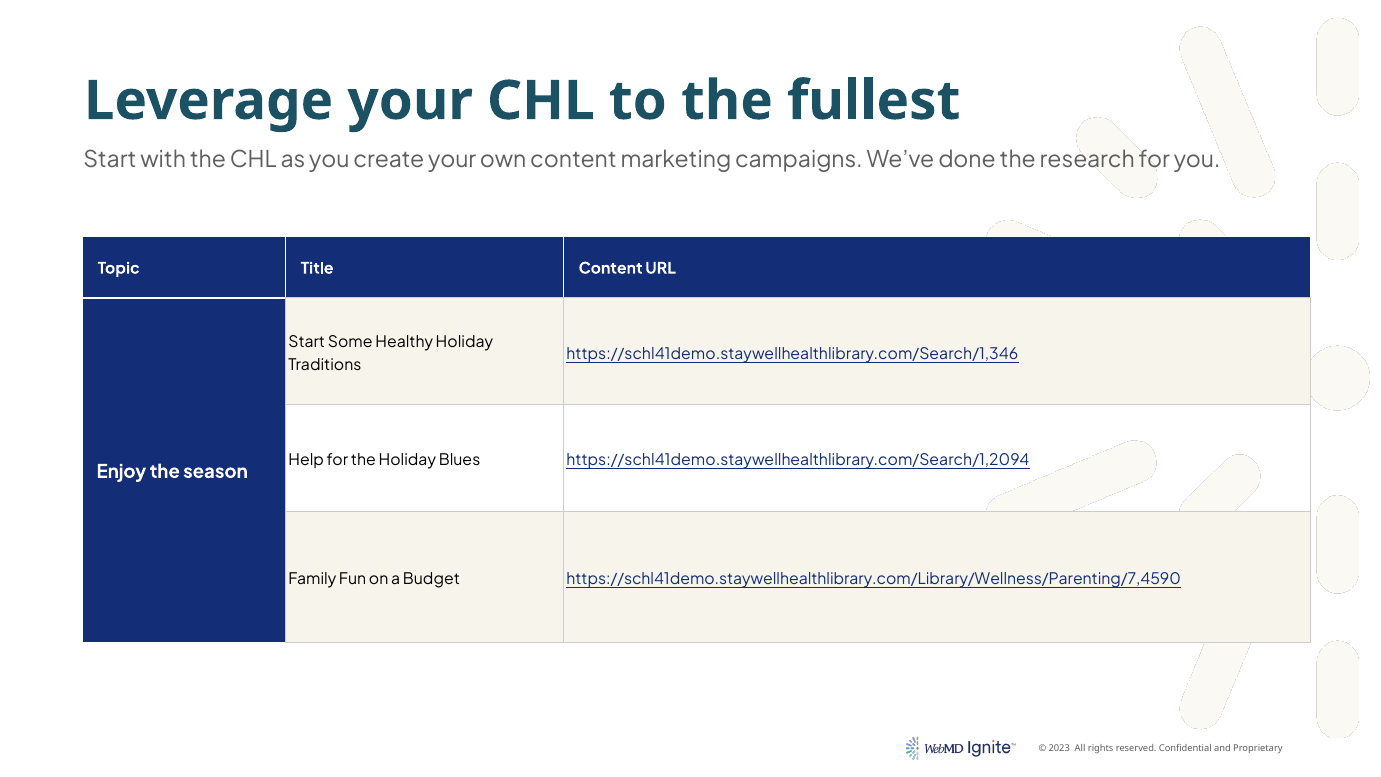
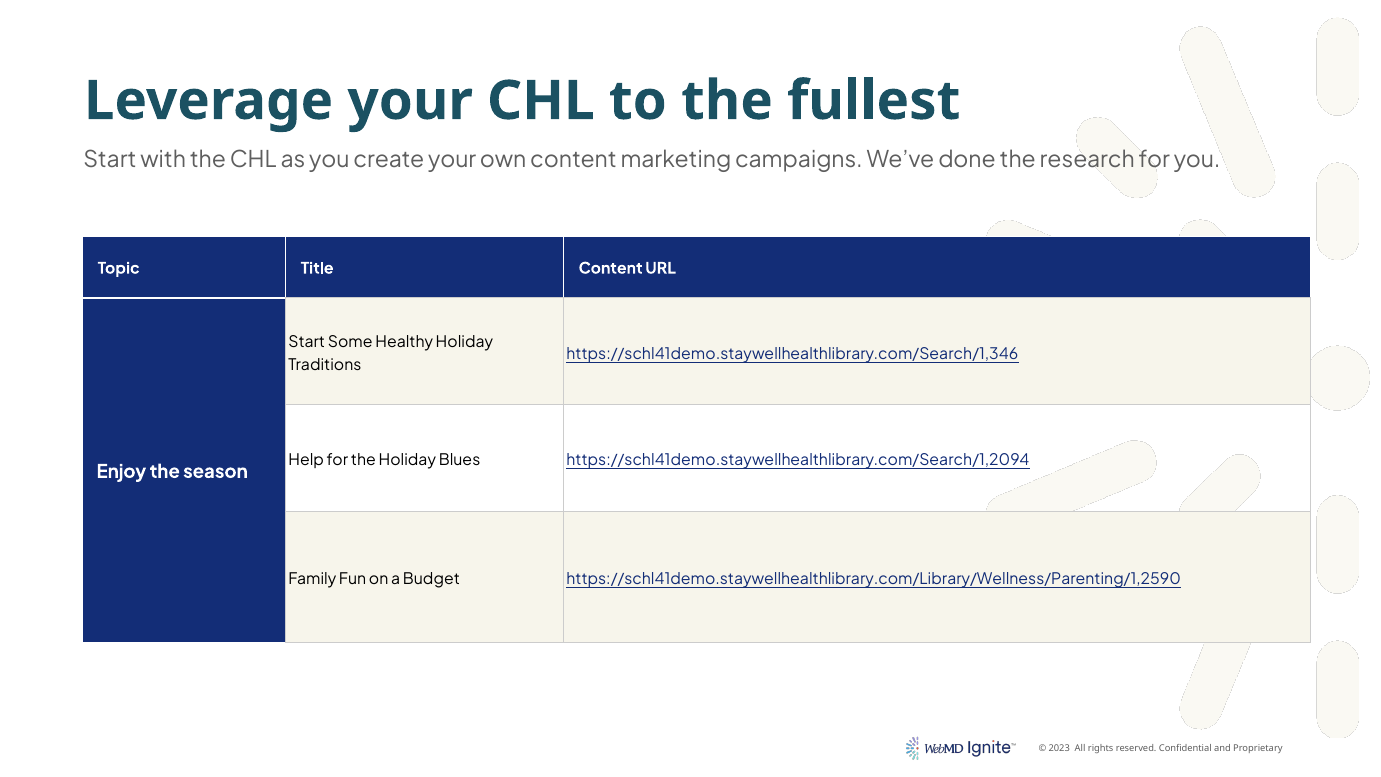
https://schl41demo.staywellhealthlibrary.com/Library/Wellness/Parenting/7,4590: https://schl41demo.staywellhealthlibrary.com/Library/Wellness/Parenting/7,4590 -> https://schl41demo.staywellhealthlibrary.com/Library/Wellness/Parenting/1,2590
